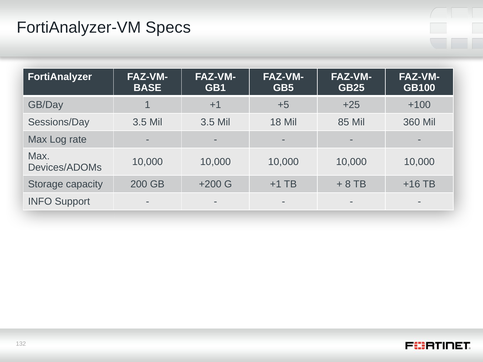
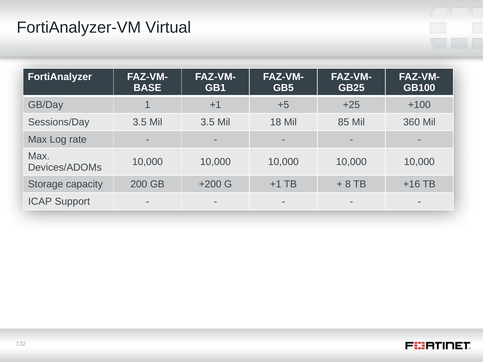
Specs: Specs -> Virtual
INFO: INFO -> ICAP
